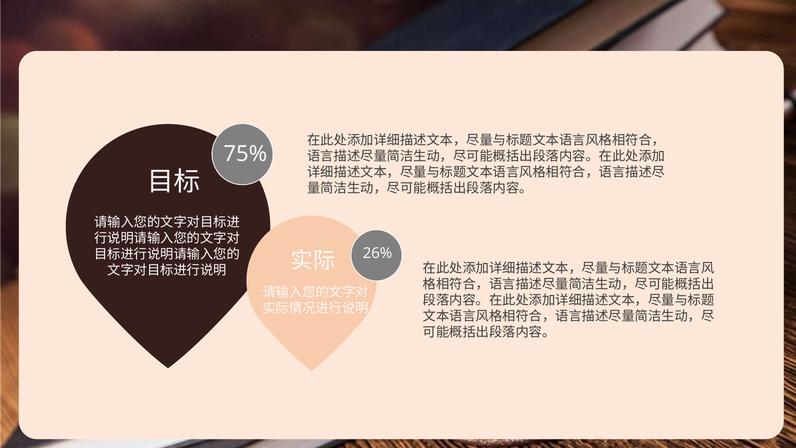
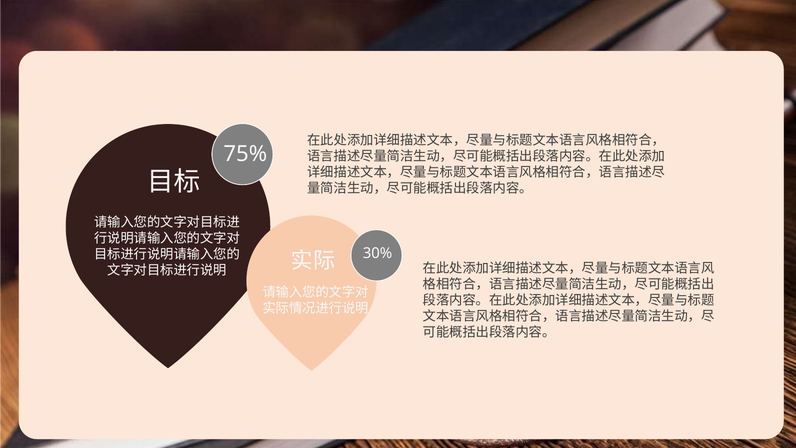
26%: 26% -> 30%
